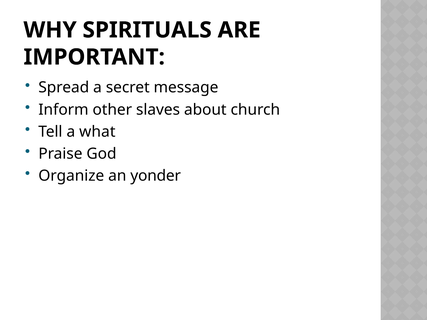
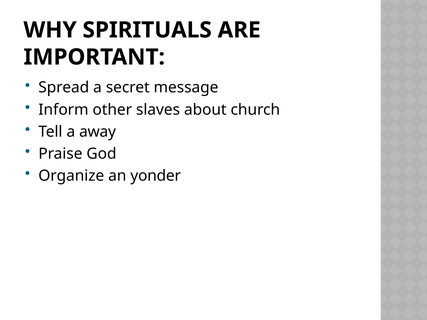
what: what -> away
